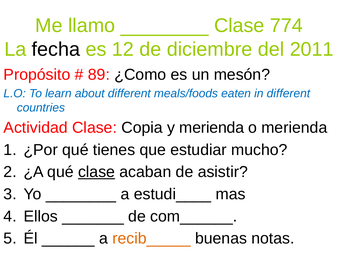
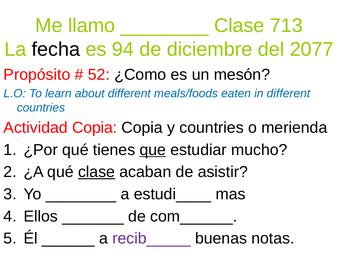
774: 774 -> 713
12: 12 -> 94
2011: 2011 -> 2077
89: 89 -> 52
Actividad Clase: Clase -> Copia
y merienda: merienda -> countries
que underline: none -> present
recib_____ colour: orange -> purple
